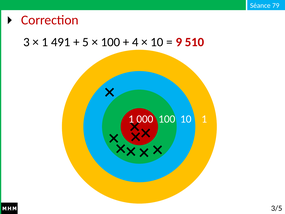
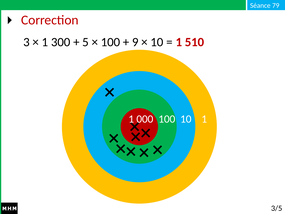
491: 491 -> 300
4: 4 -> 9
9 at (179, 42): 9 -> 1
